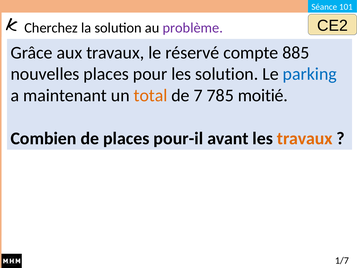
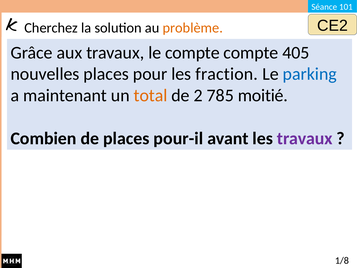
problème colour: purple -> orange
le réservé: réservé -> compte
885: 885 -> 405
les solution: solution -> fraction
7: 7 -> 2
travaux at (305, 138) colour: orange -> purple
1/7: 1/7 -> 1/8
